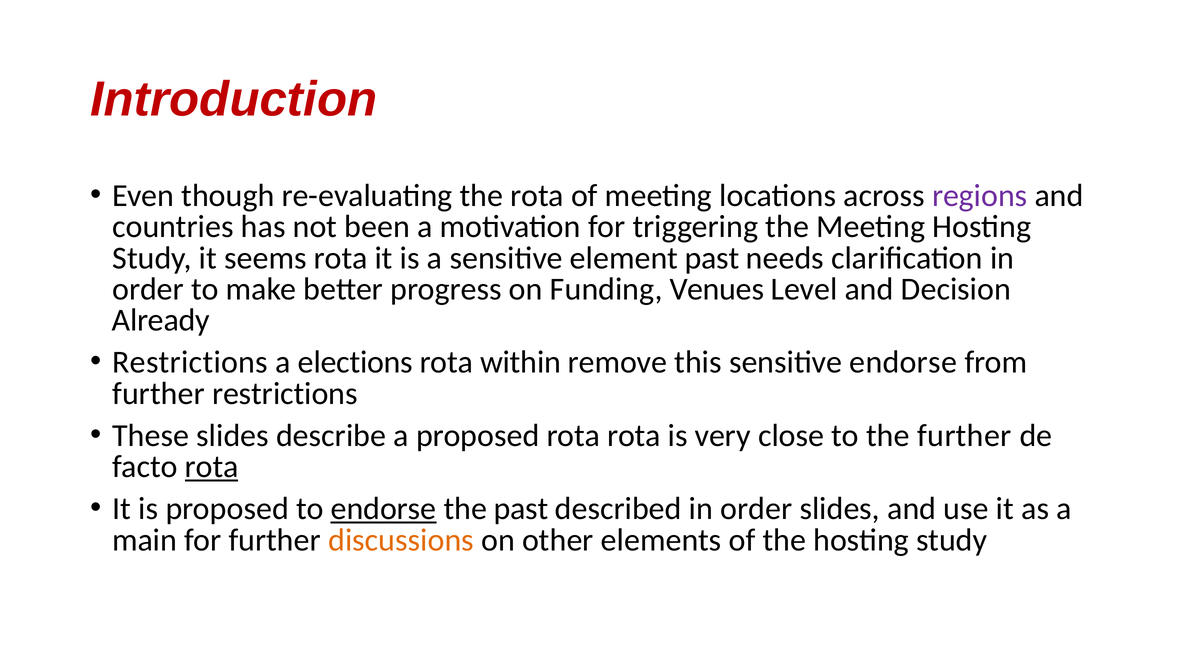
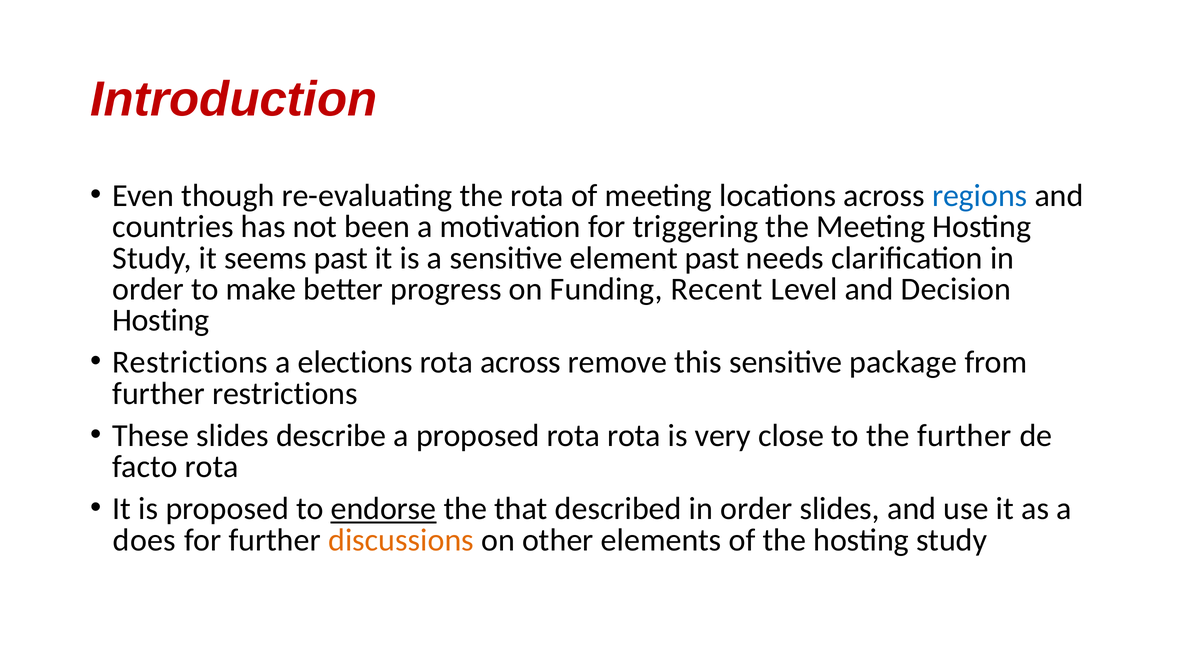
regions colour: purple -> blue
seems rota: rota -> past
Venues: Venues -> Recent
Already at (161, 320): Already -> Hosting
rota within: within -> across
sensitive endorse: endorse -> package
rota at (212, 467) underline: present -> none
the past: past -> that
main: main -> does
